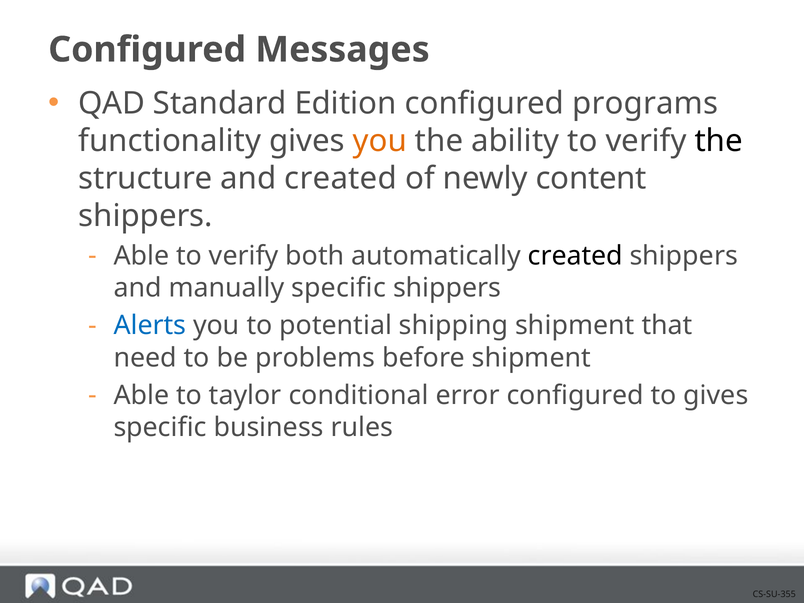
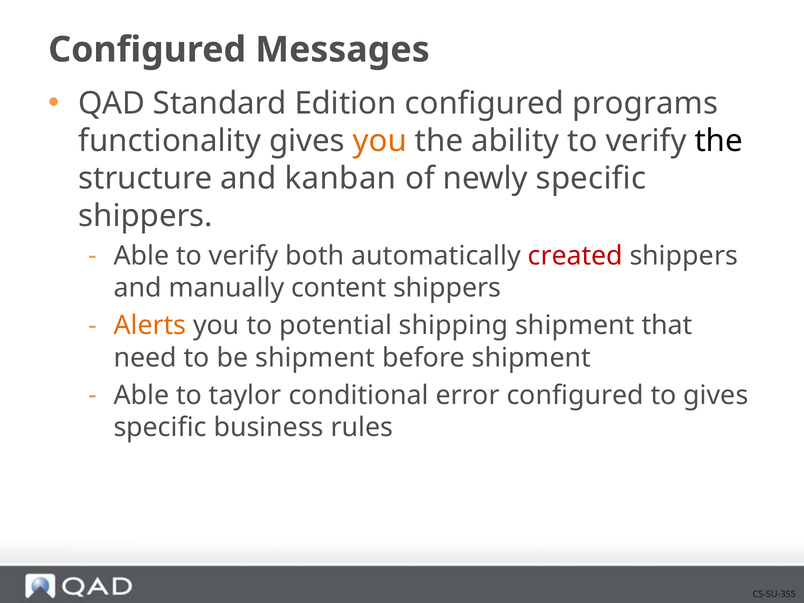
and created: created -> kanban
newly content: content -> specific
created at (575, 256) colour: black -> red
manually specific: specific -> content
Alerts colour: blue -> orange
be problems: problems -> shipment
